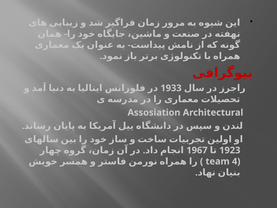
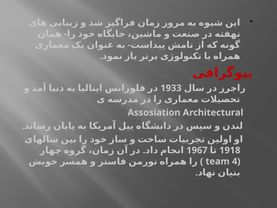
1923: 1923 -> 1918
